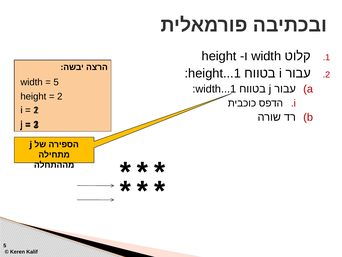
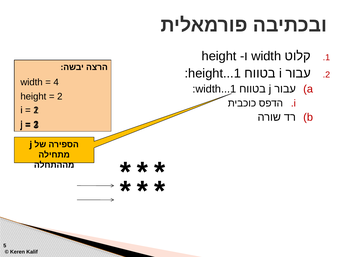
5 at (56, 82): 5 -> 4
